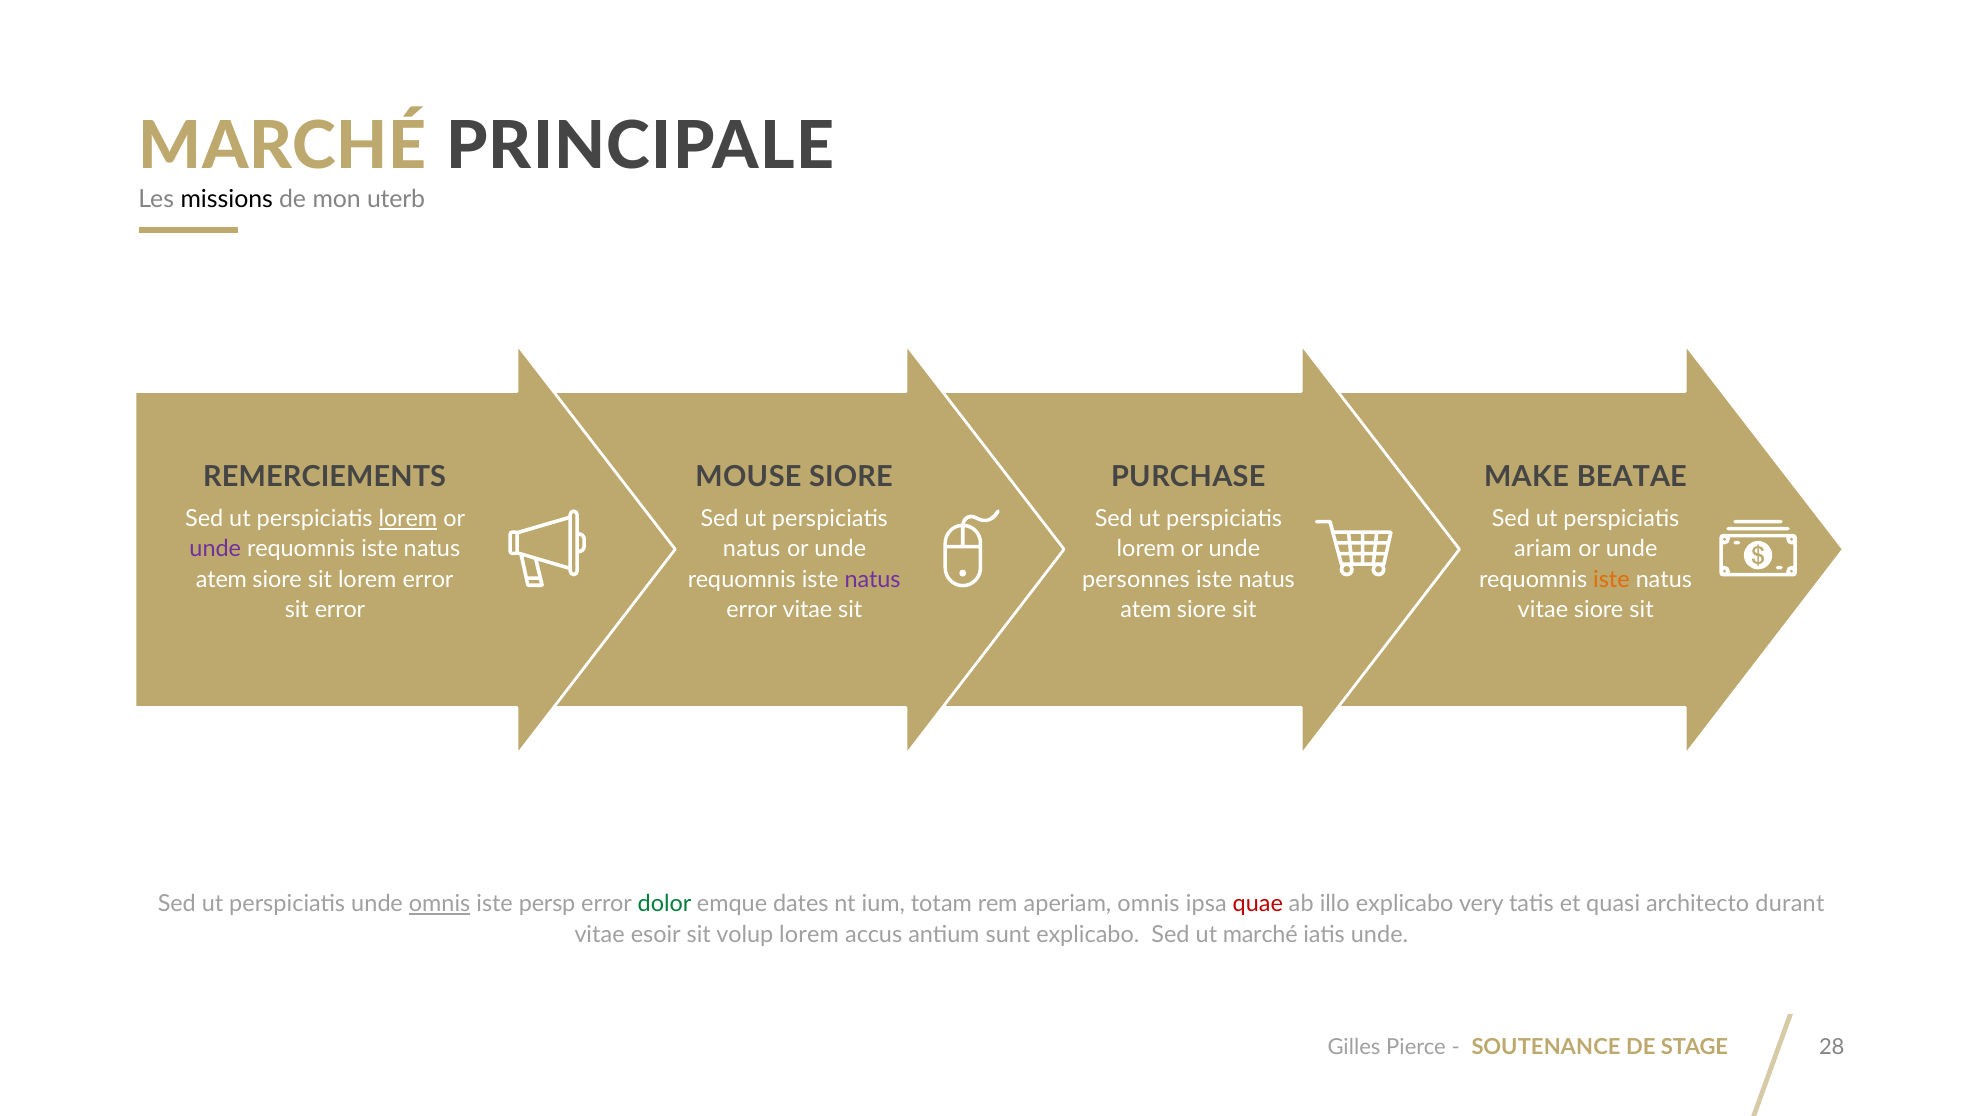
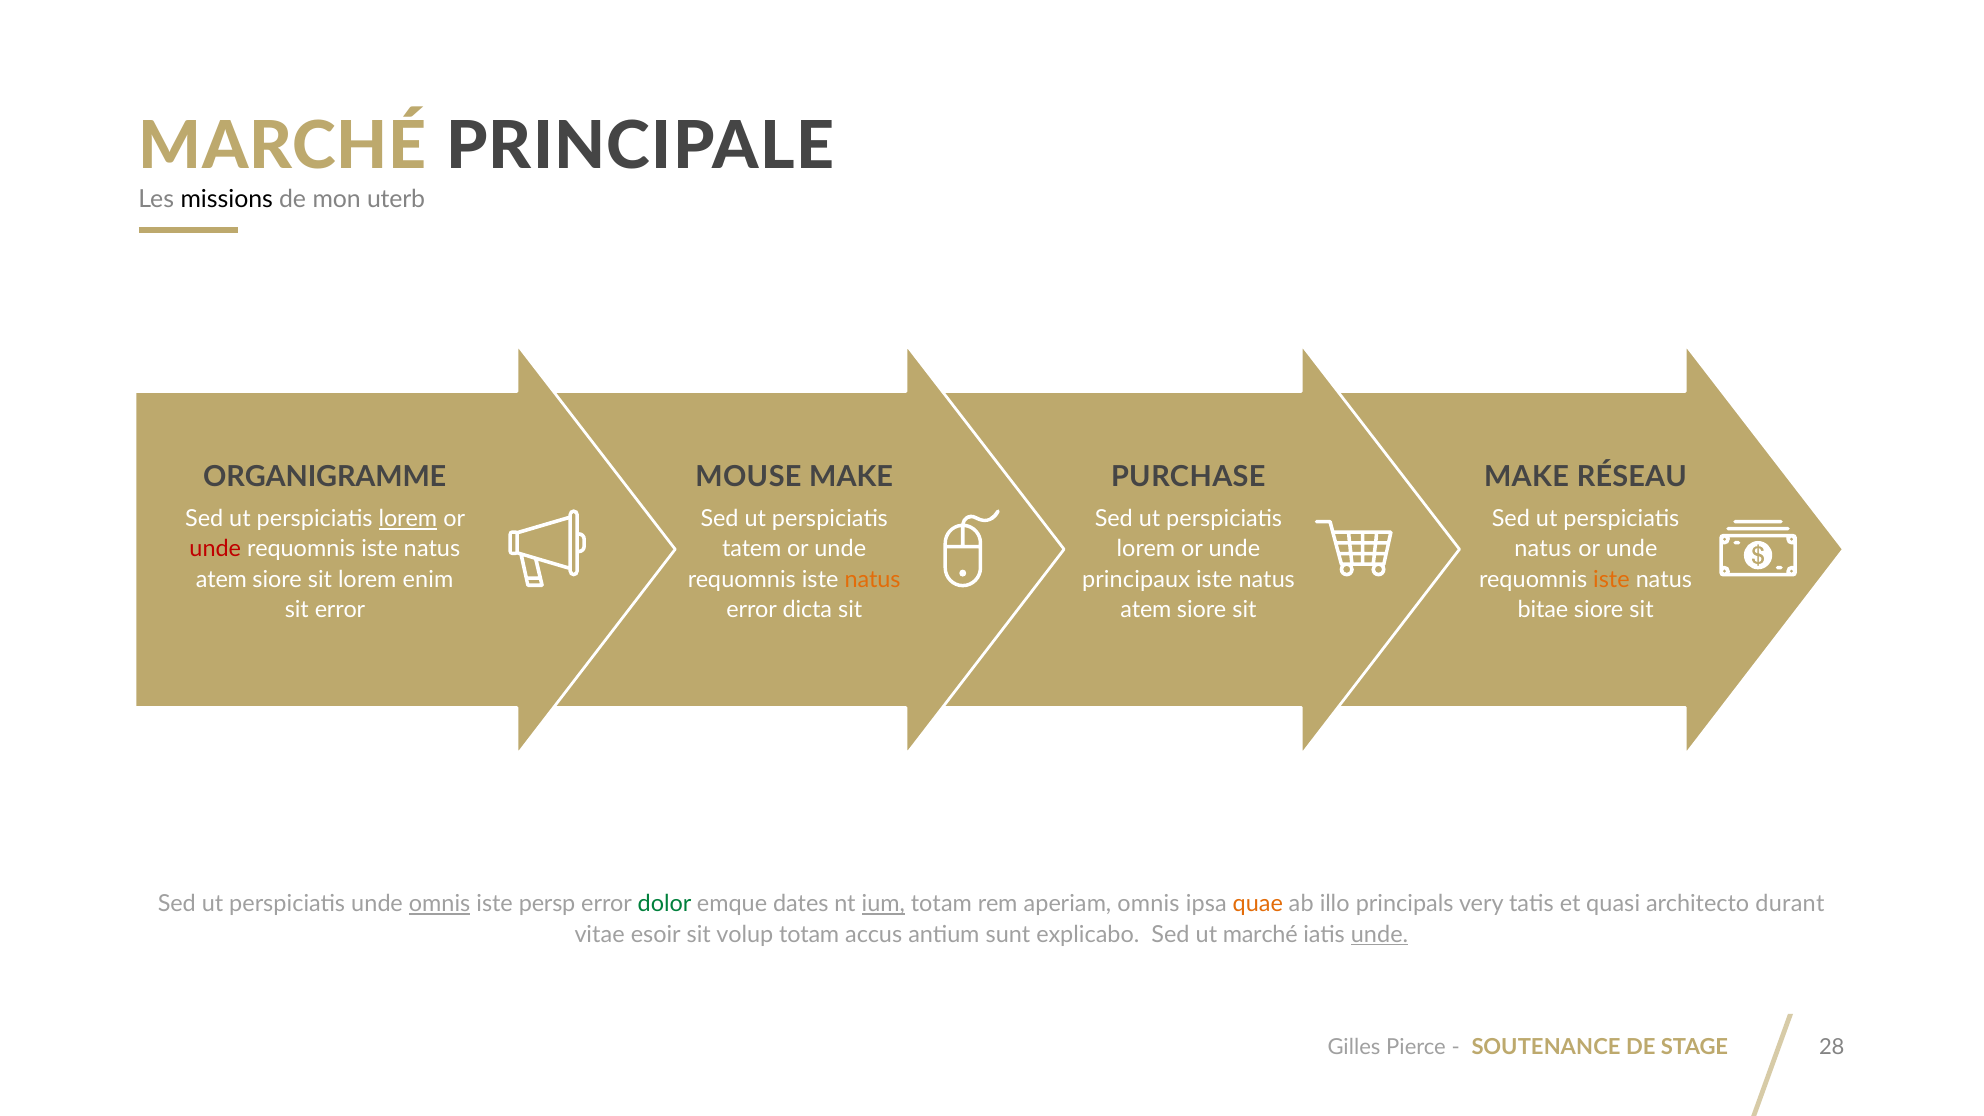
REMERCIEMENTS: REMERCIEMENTS -> ORGANIGRAMME
MOUSE SIORE: SIORE -> MAKE
BEATAE: BEATAE -> RÉSEAU
unde at (215, 549) colour: purple -> red
natus at (752, 549): natus -> tatem
ariam at (1543, 549): ariam -> natus
lorem error: error -> enim
natus at (873, 580) colour: purple -> orange
personnes: personnes -> principaux
error vitae: vitae -> dicta
vitae at (1543, 610): vitae -> bitae
ium underline: none -> present
quae colour: red -> orange
illo explicabo: explicabo -> principals
volup lorem: lorem -> totam
unde at (1380, 934) underline: none -> present
